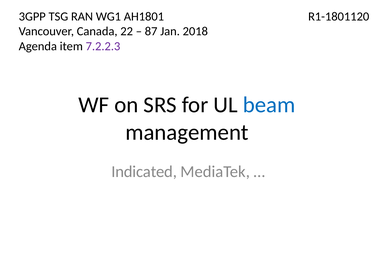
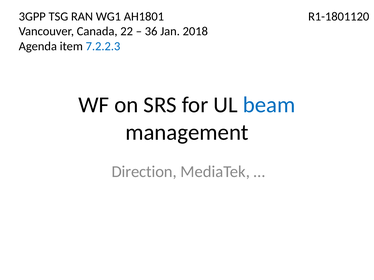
87: 87 -> 36
7.2.2.3 colour: purple -> blue
Indicated: Indicated -> Direction
